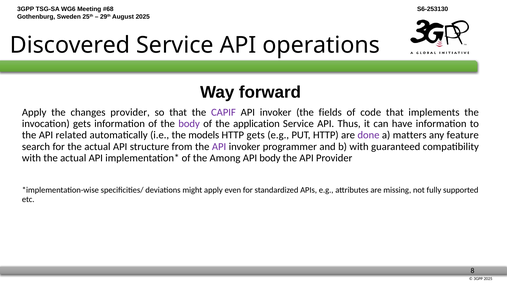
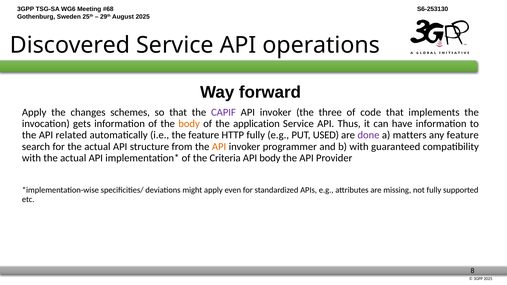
changes provider: provider -> schemes
fields: fields -> three
body at (189, 124) colour: purple -> orange
the models: models -> feature
HTTP gets: gets -> fully
PUT HTTP: HTTP -> USED
API at (219, 147) colour: purple -> orange
Among: Among -> Criteria
